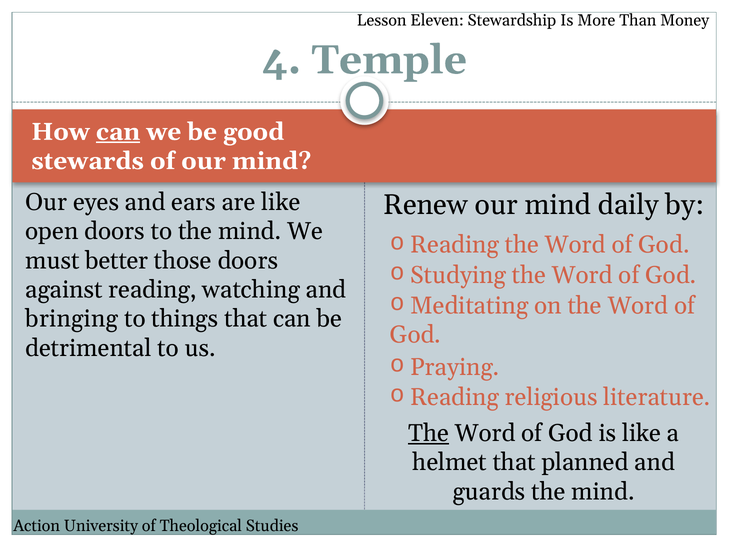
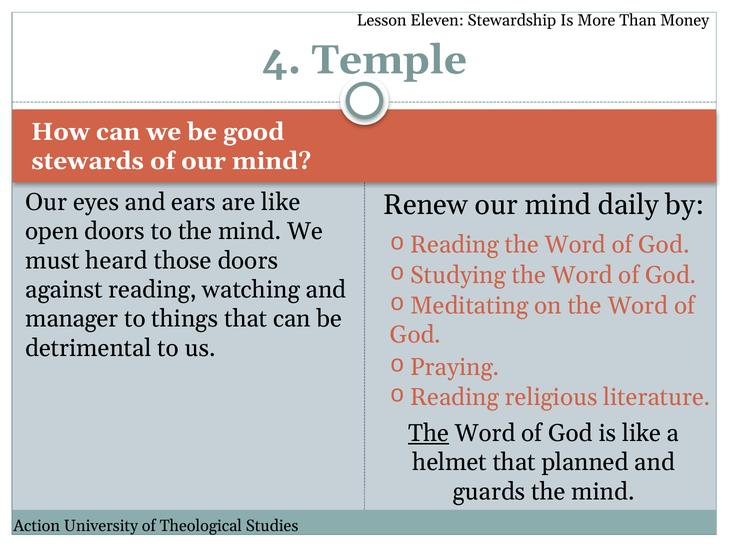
can at (118, 132) underline: present -> none
better: better -> heard
bringing: bringing -> manager
